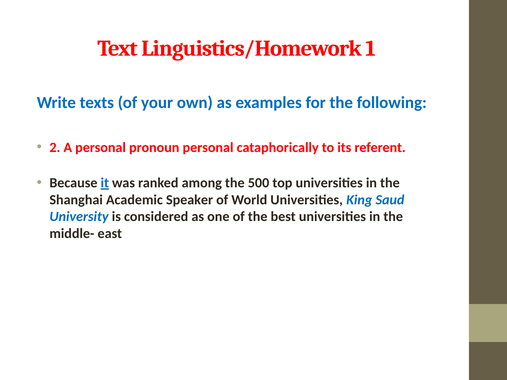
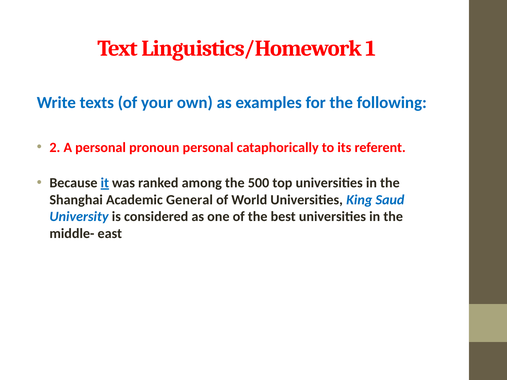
Speaker: Speaker -> General
